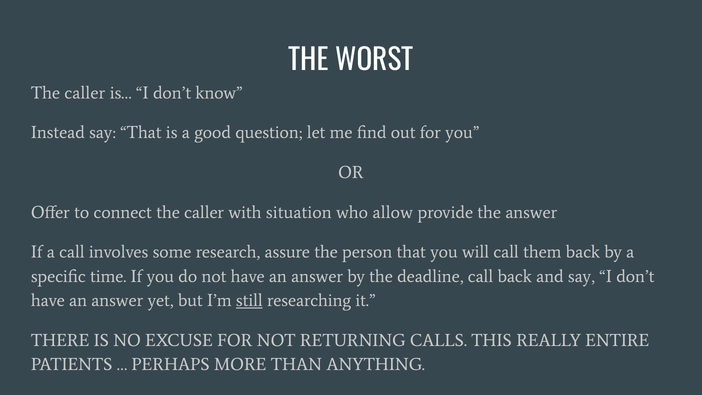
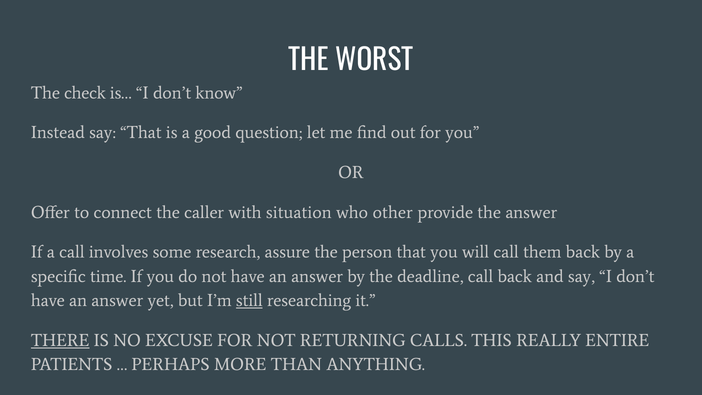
caller at (85, 93): caller -> check
allow: allow -> other
THERE underline: none -> present
